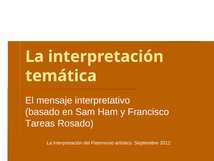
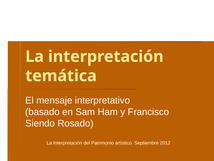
Tareas: Tareas -> Siendo
